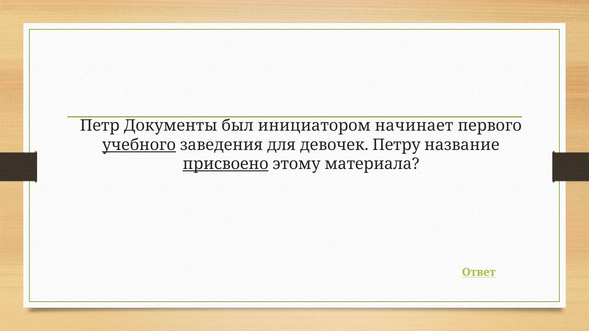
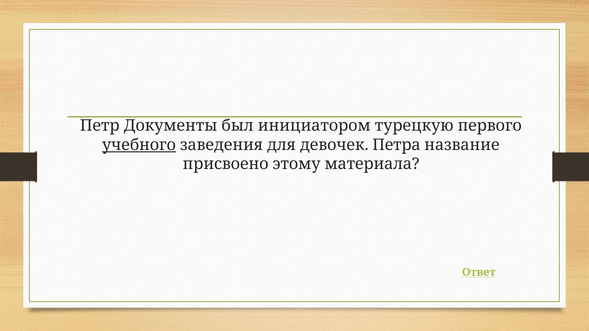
начинает: начинает -> турецкую
Петру: Петру -> Петра
присвоено underline: present -> none
